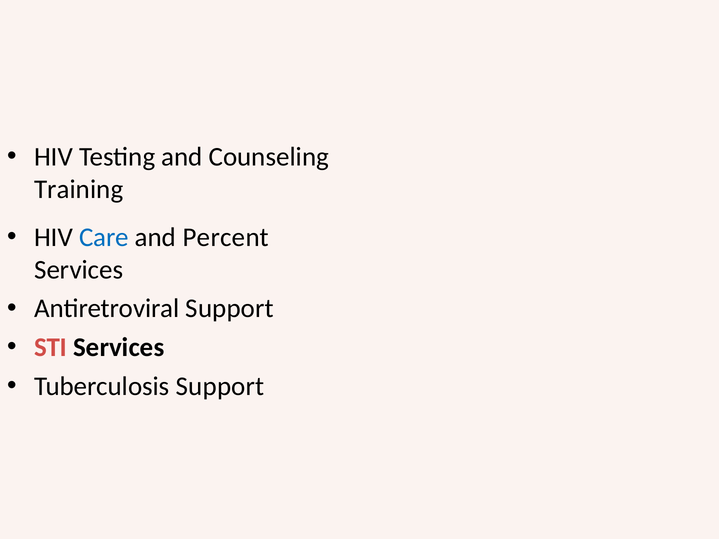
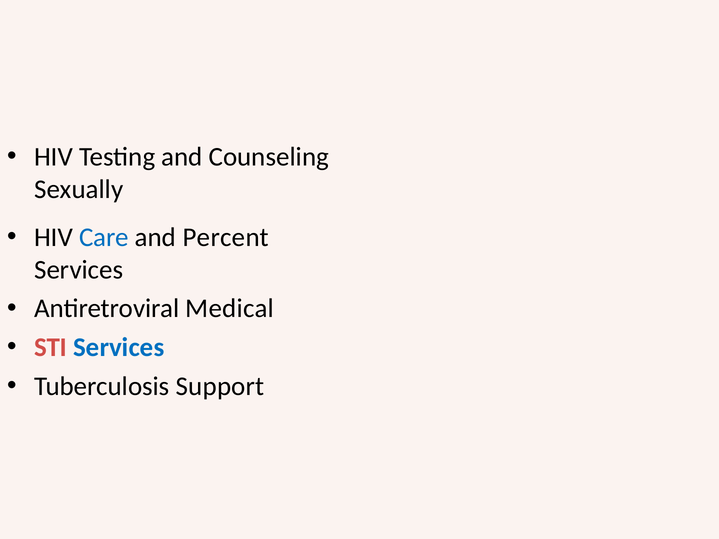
Training: Training -> Sexually
Antiretroviral Support: Support -> Medical
Services at (119, 348) colour: black -> blue
